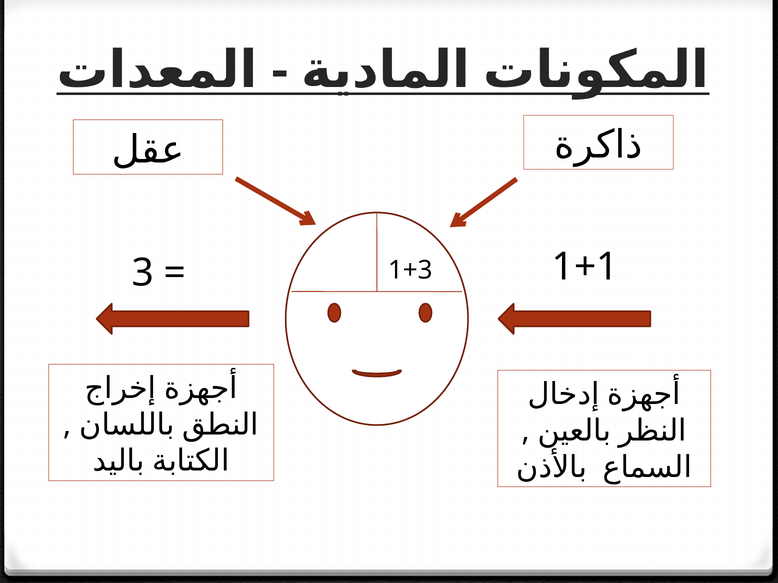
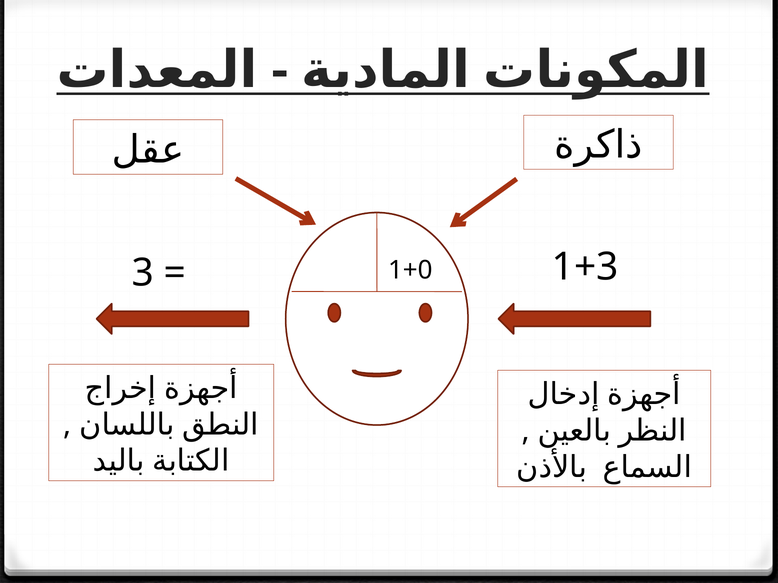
1+1: 1+1 -> 1+3
1+3: 1+3 -> 1+0
